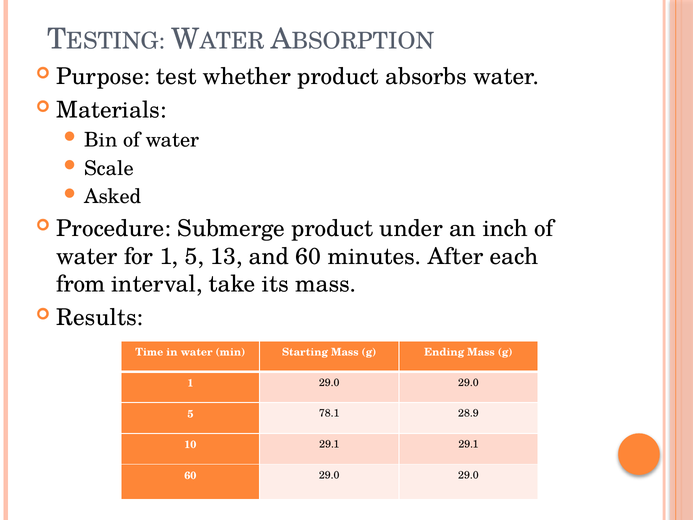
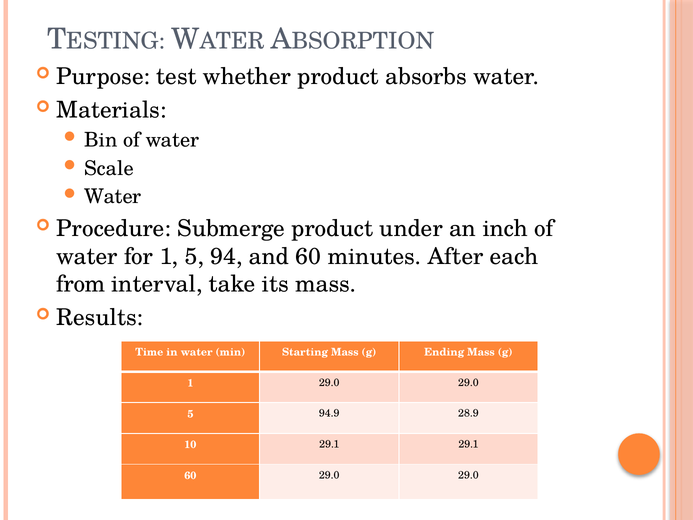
Asked at (113, 197): Asked -> Water
13: 13 -> 94
78.1: 78.1 -> 94.9
